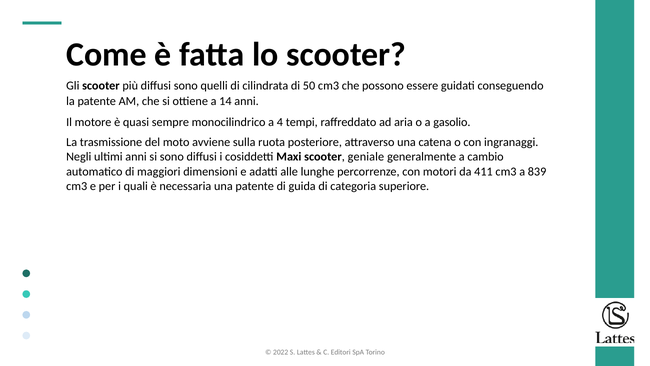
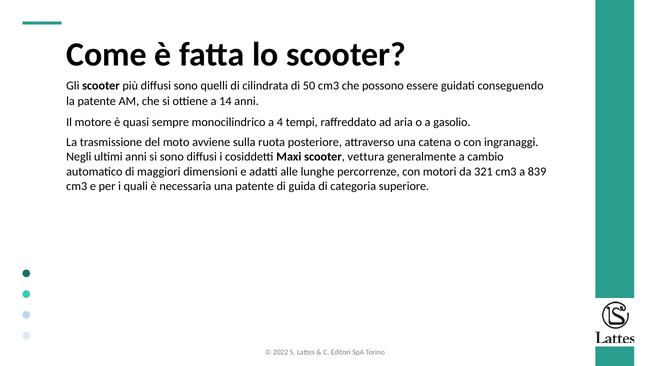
geniale: geniale -> vettura
411: 411 -> 321
